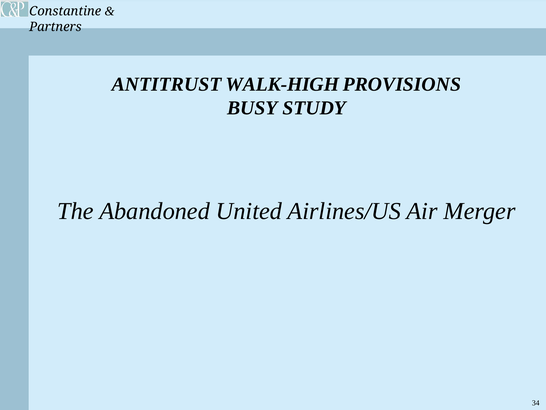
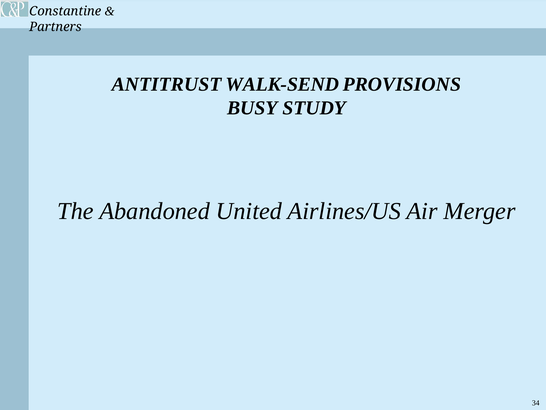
WALK-HIGH: WALK-HIGH -> WALK-SEND
